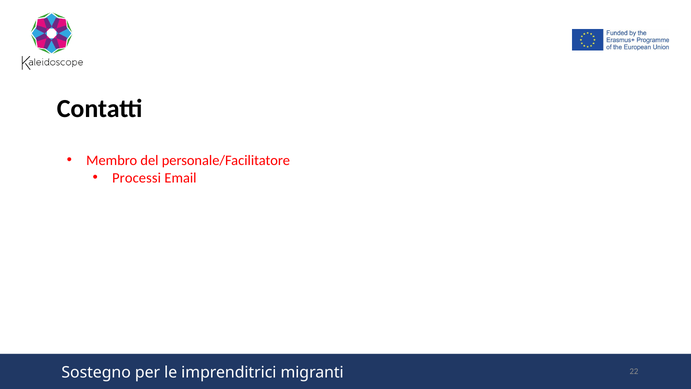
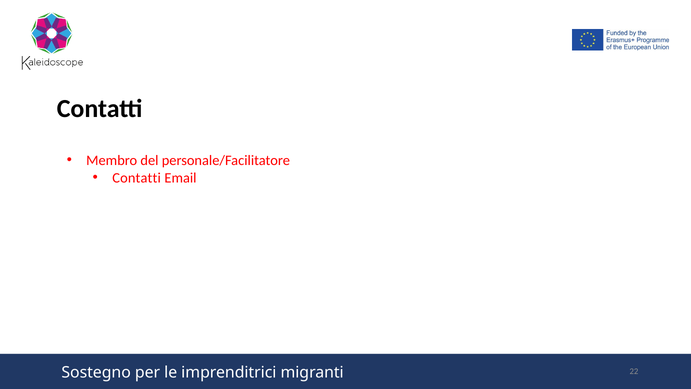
Processi at (137, 178): Processi -> Contatti
